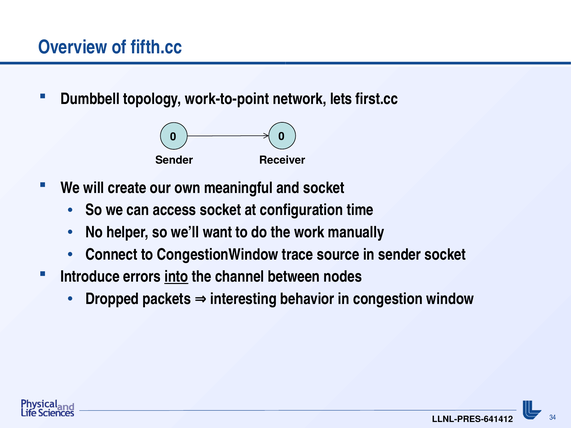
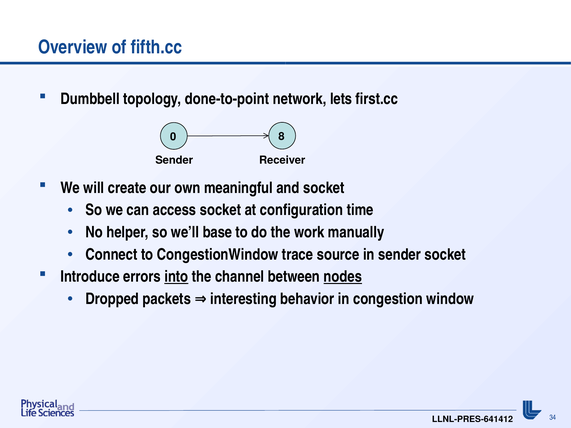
work-to-point: work-to-point -> done-to-point
0 0: 0 -> 8
want: want -> base
nodes underline: none -> present
